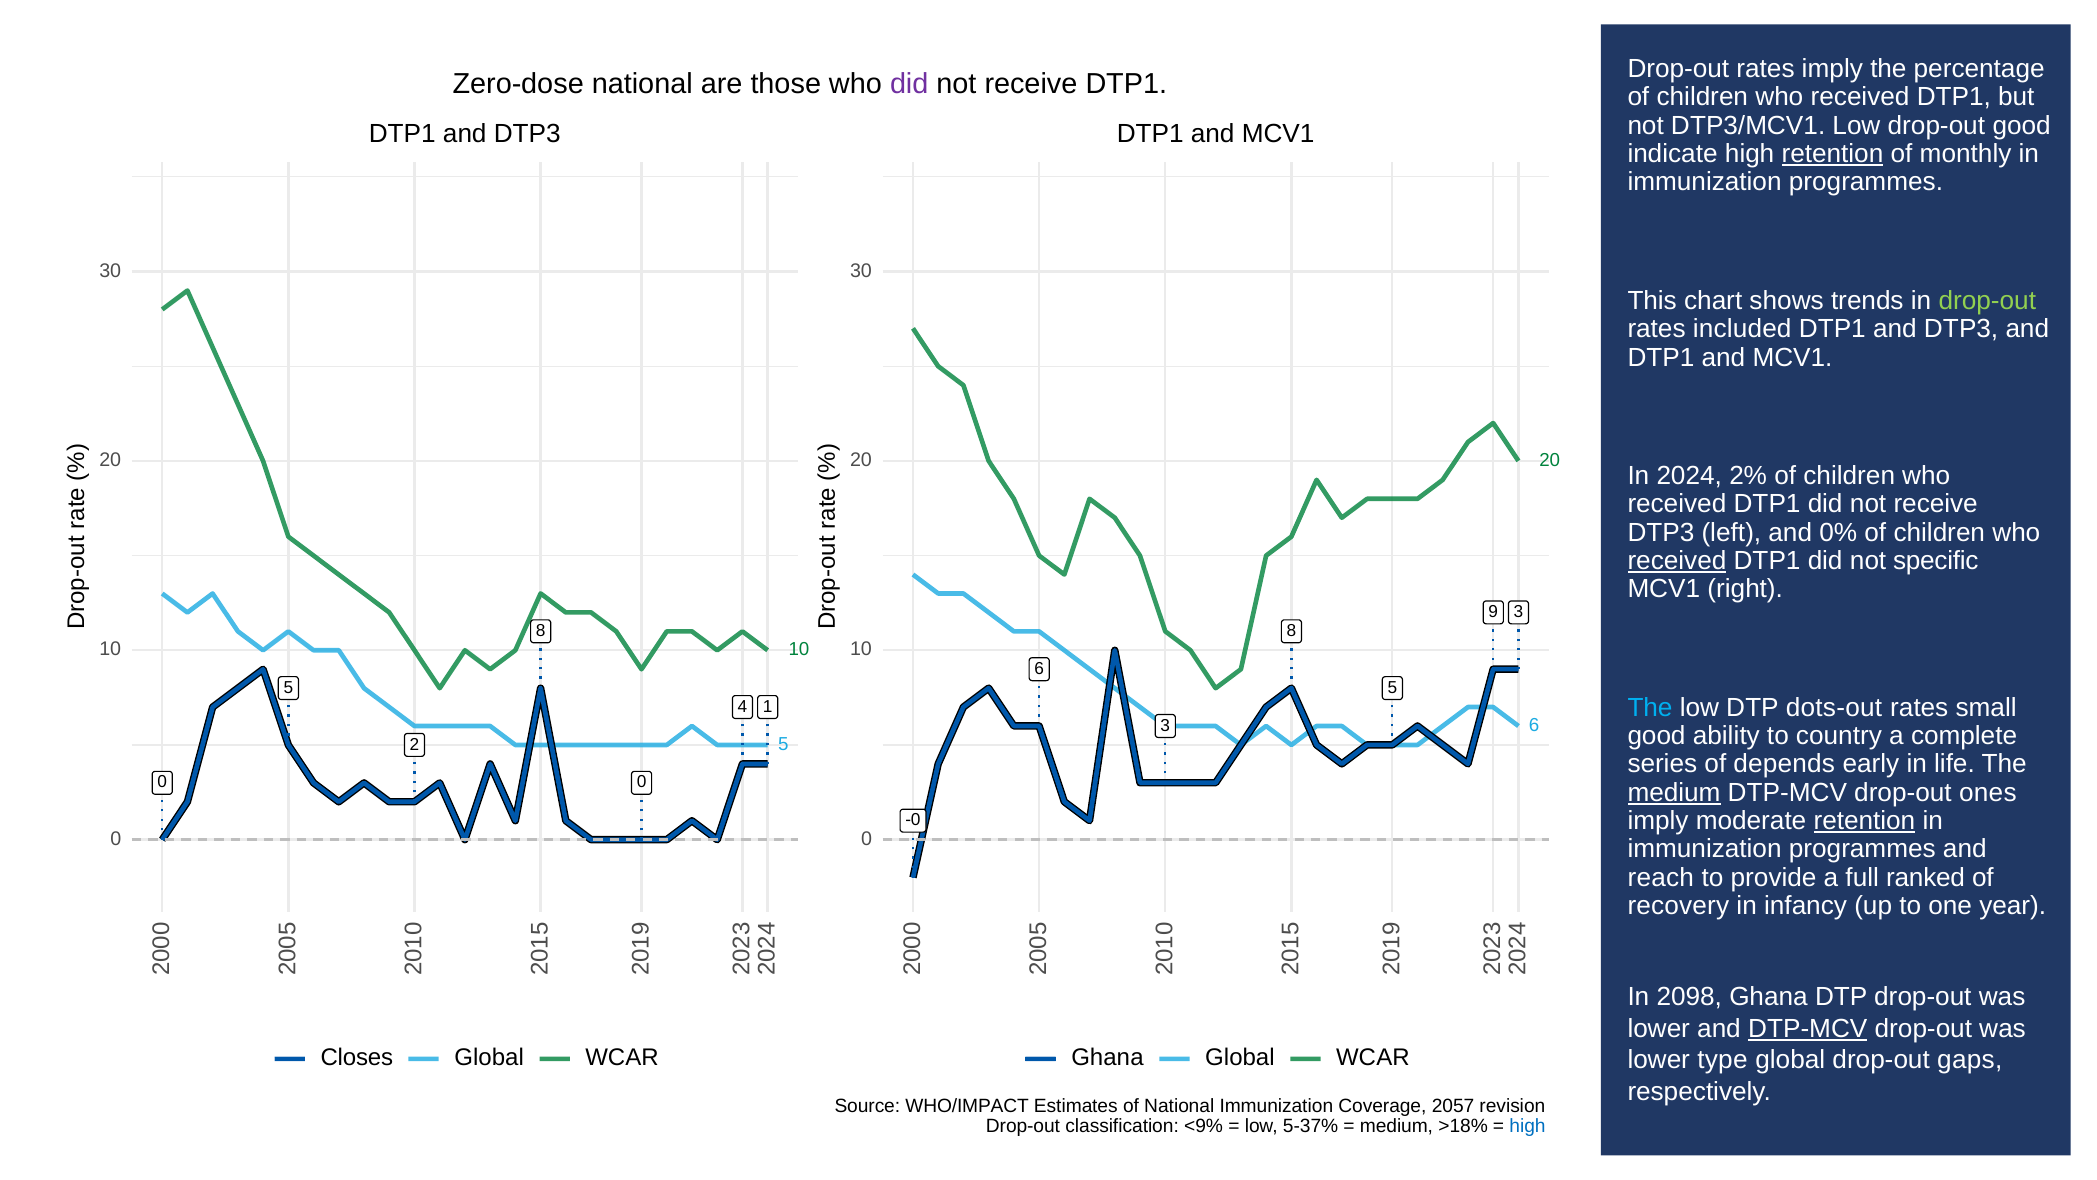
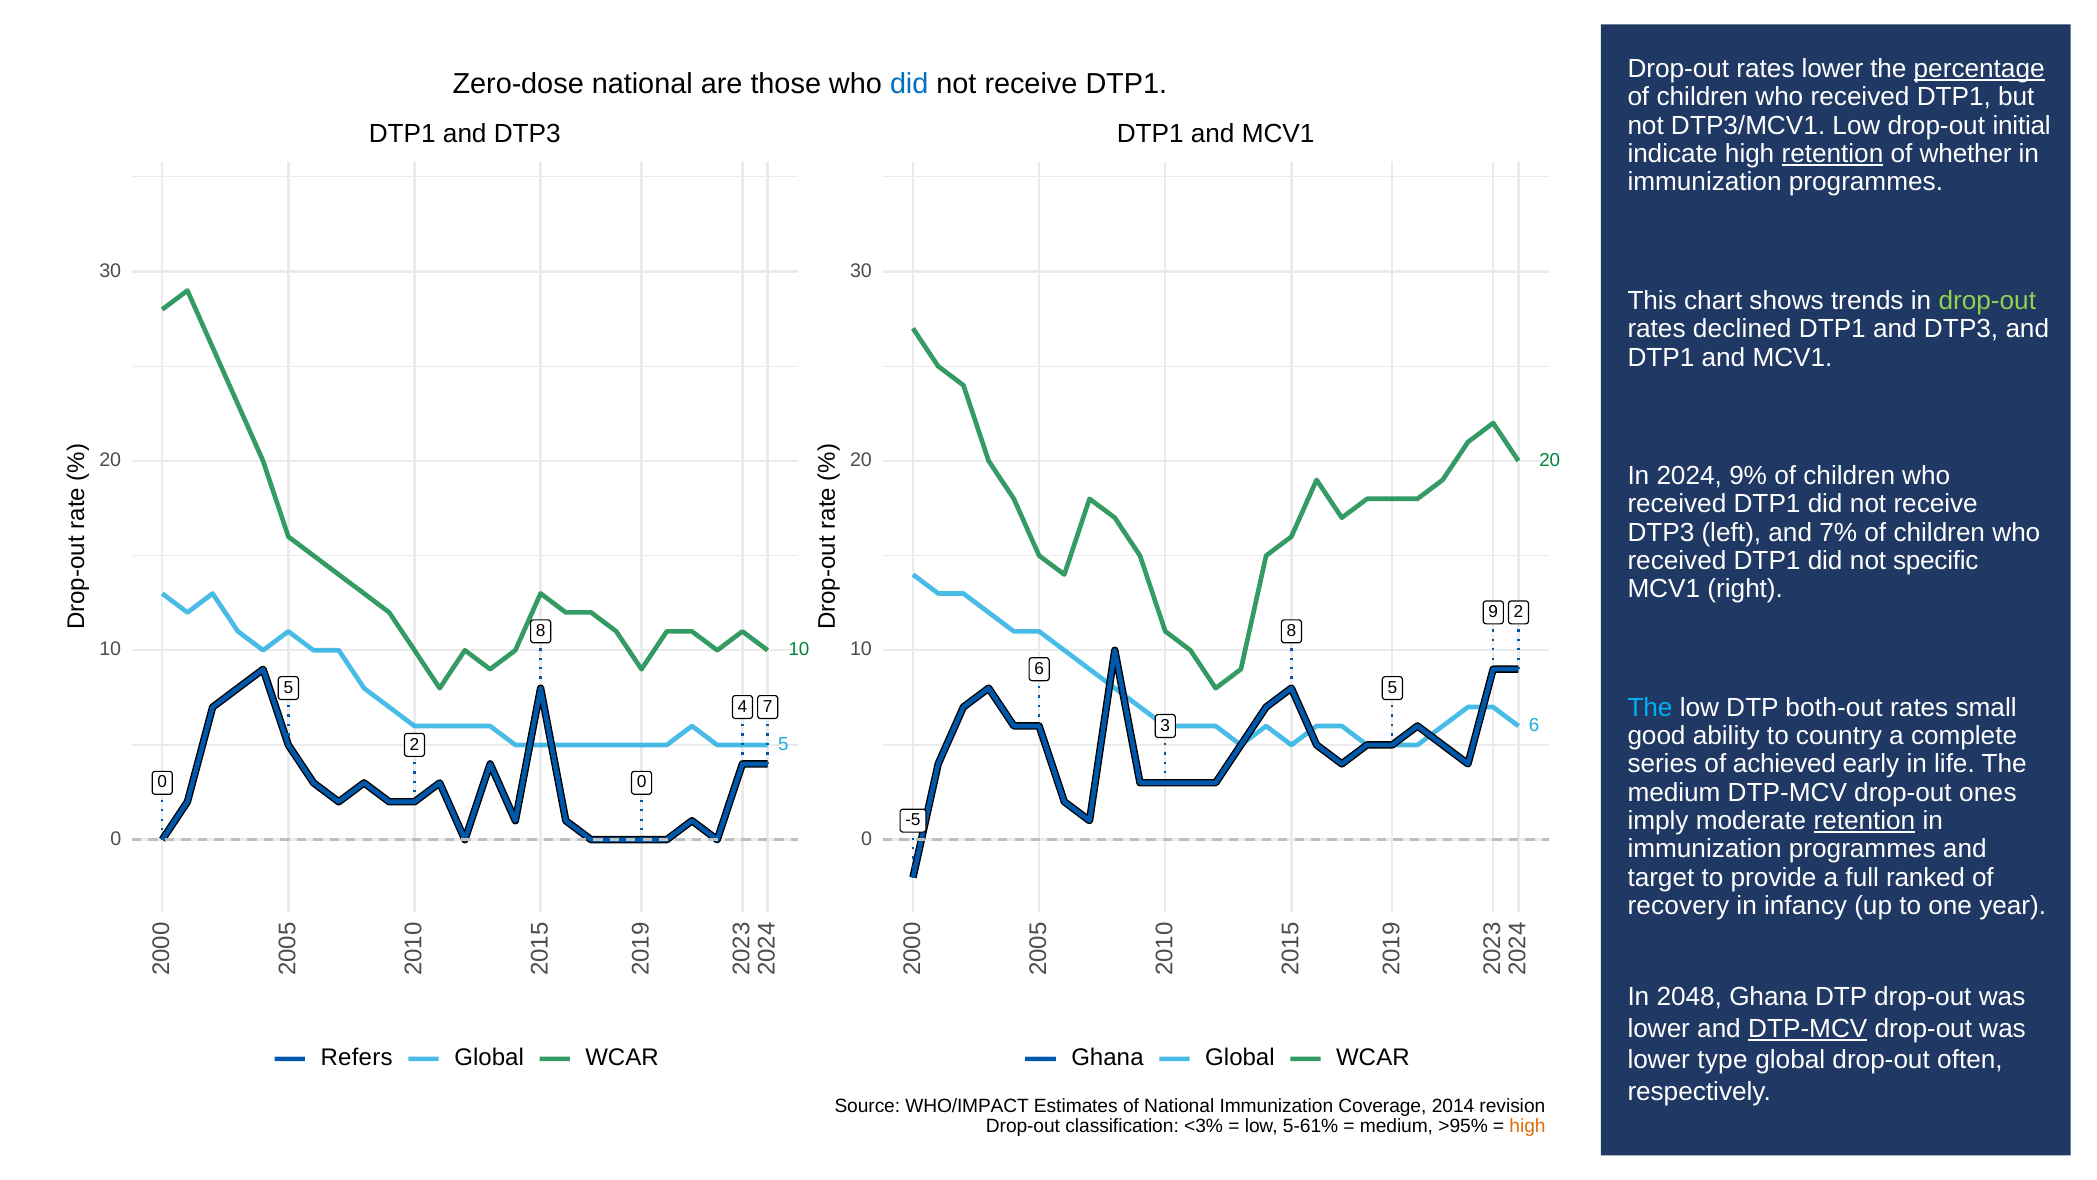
rates imply: imply -> lower
percentage underline: none -> present
did at (909, 84) colour: purple -> blue
drop-out good: good -> initial
monthly: monthly -> whether
included: included -> declined
2%: 2% -> 9%
0%: 0% -> 7%
received at (1677, 561) underline: present -> none
3 at (1518, 612): 3 -> 2
dots-out: dots-out -> both-out
4 1: 1 -> 7
depends: depends -> achieved
medium at (1674, 792) underline: present -> none
-0: -0 -> -5
reach: reach -> target
2098: 2098 -> 2048
Closes: Closes -> Refers
gaps: gaps -> often
2057: 2057 -> 2014
<9%: <9% -> <3%
5-37%: 5-37% -> 5-61%
>18%: >18% -> >95%
high at (1528, 1126) colour: blue -> orange
